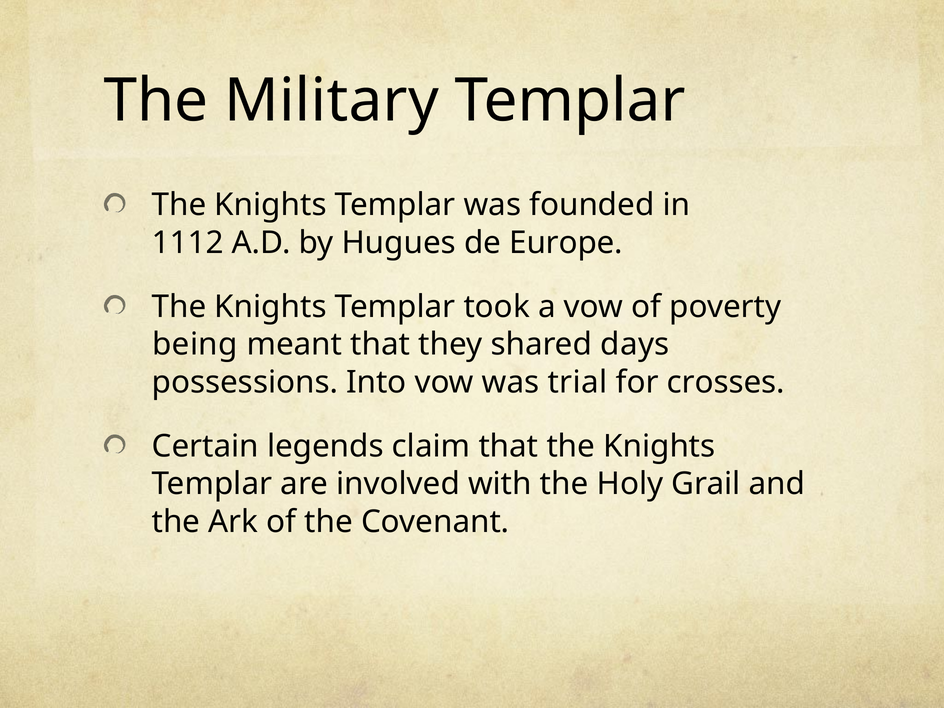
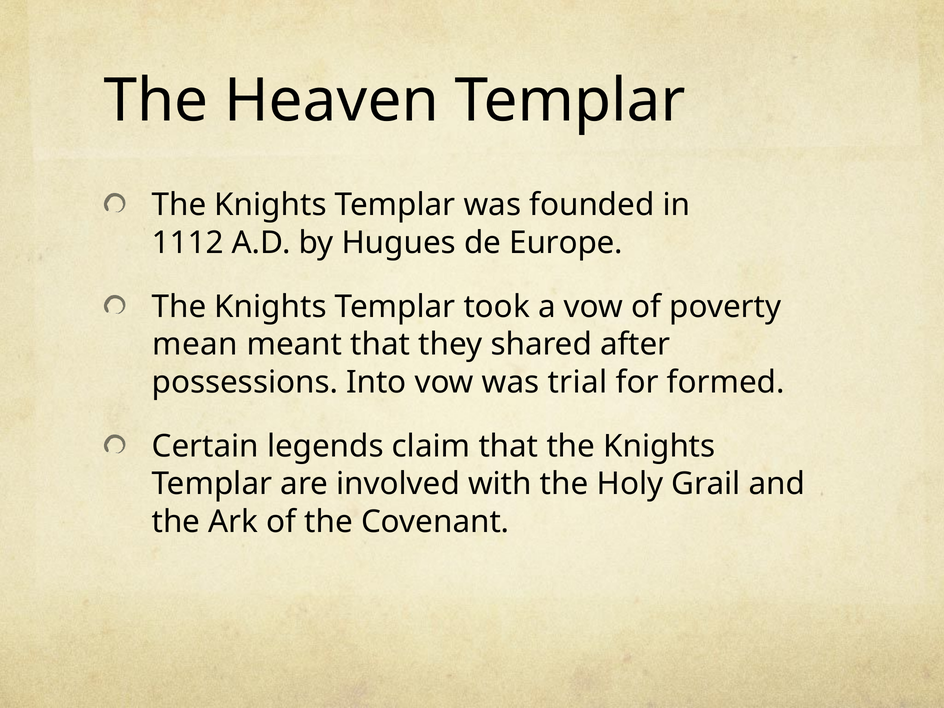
Military: Military -> Heaven
being: being -> mean
days: days -> after
crosses: crosses -> formed
